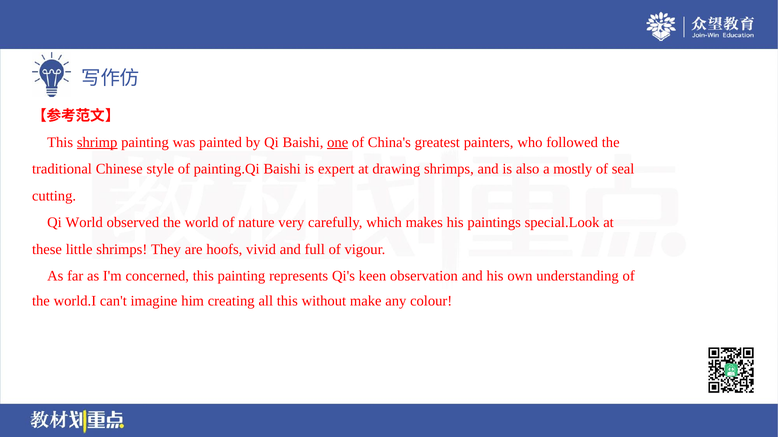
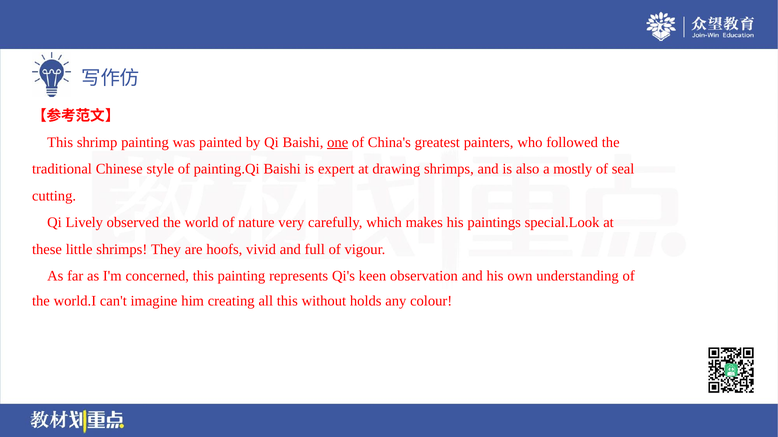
shrimp underline: present -> none
Qi World: World -> Lively
make: make -> holds
